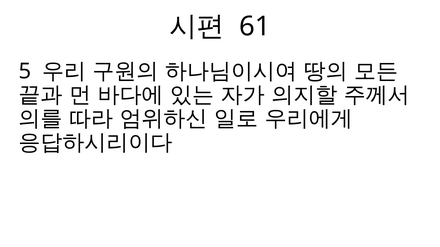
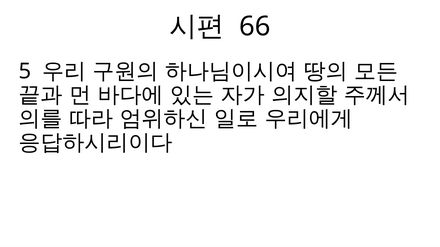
61: 61 -> 66
